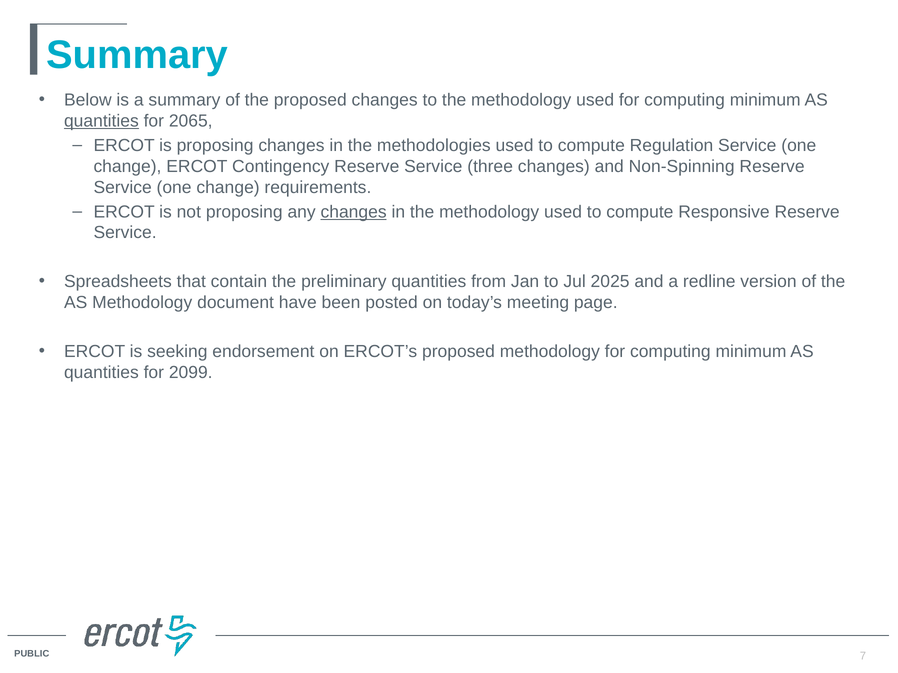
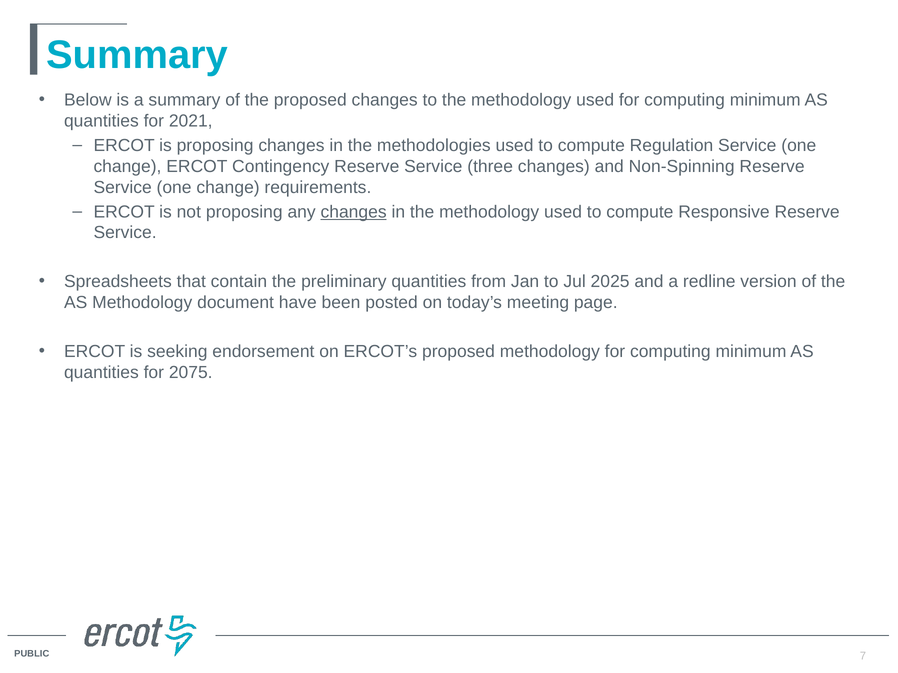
quantities at (101, 121) underline: present -> none
2065: 2065 -> 2021
2099: 2099 -> 2075
